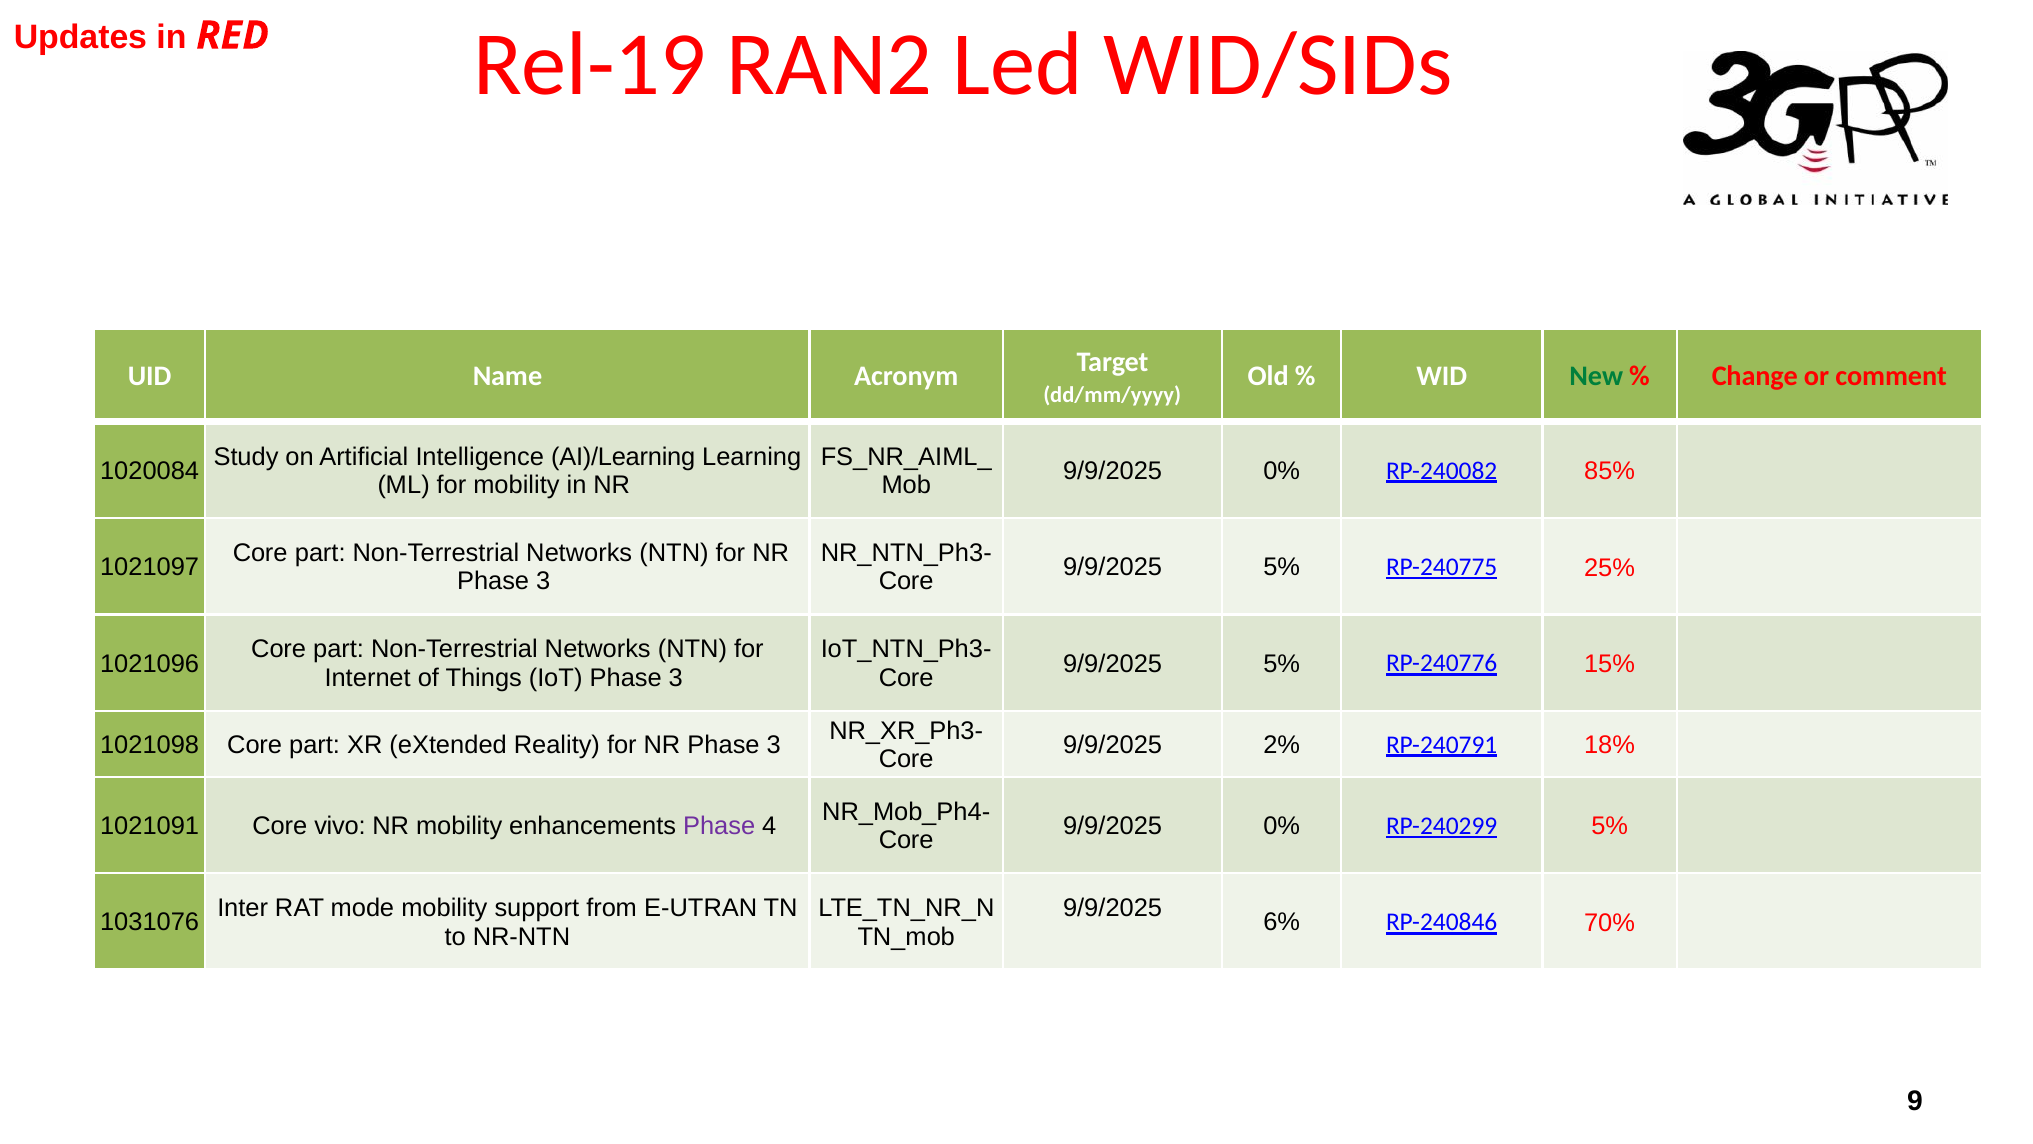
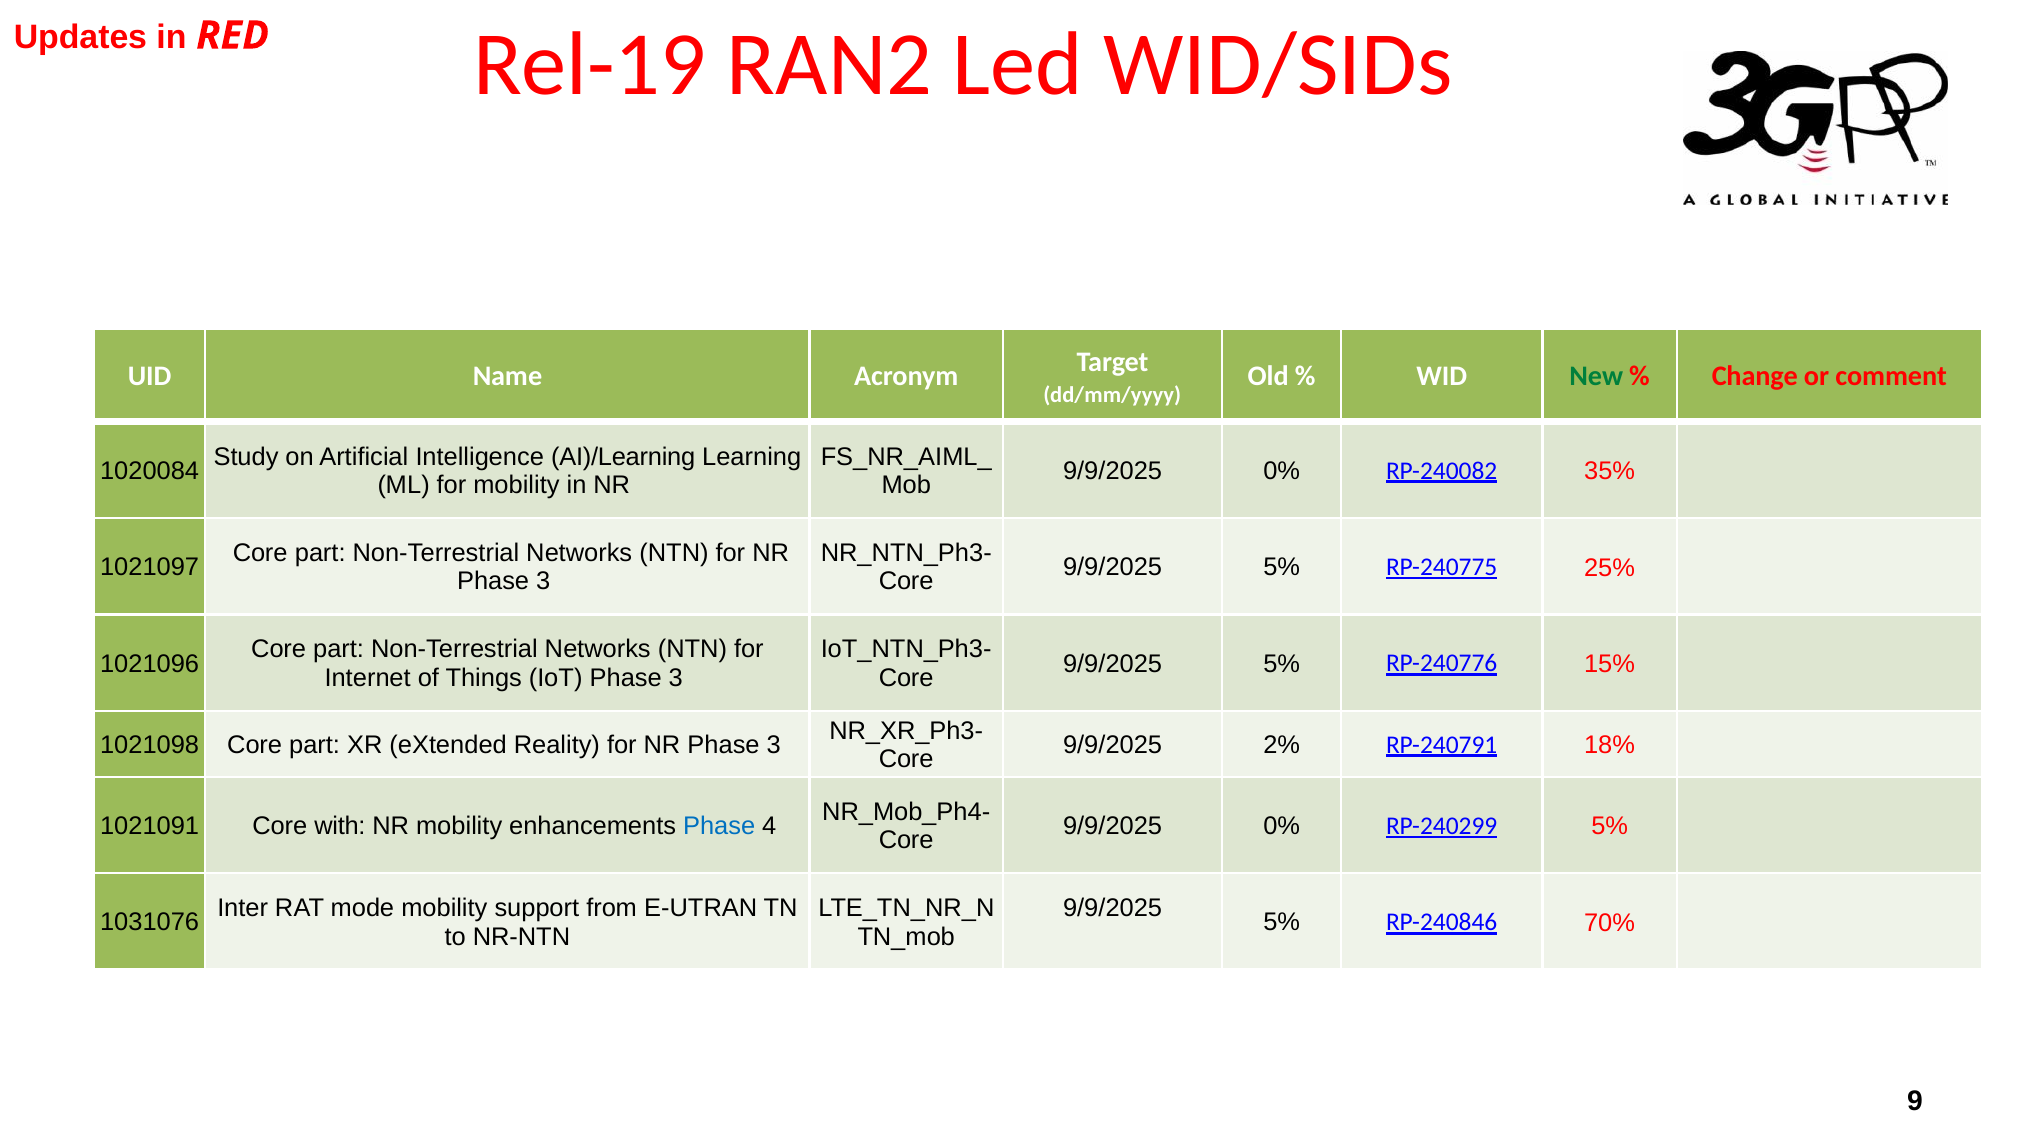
85%: 85% -> 35%
vivo: vivo -> with
Phase at (719, 826) colour: purple -> blue
6% at (1282, 922): 6% -> 5%
